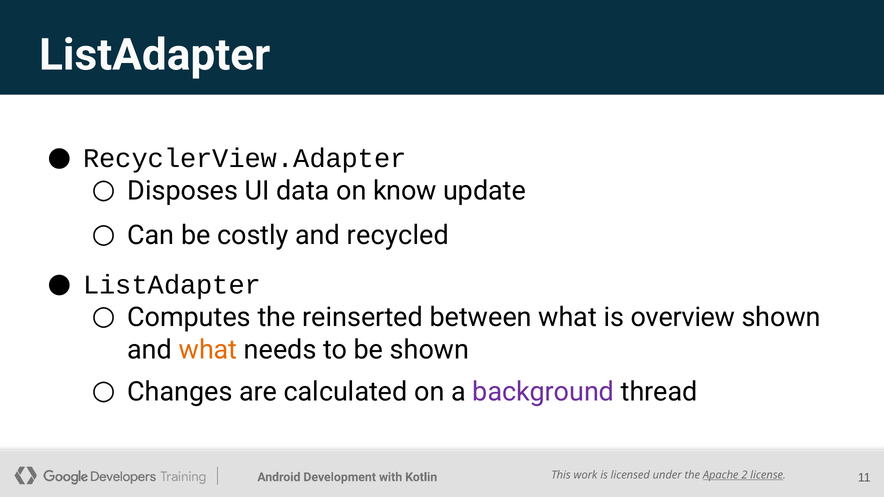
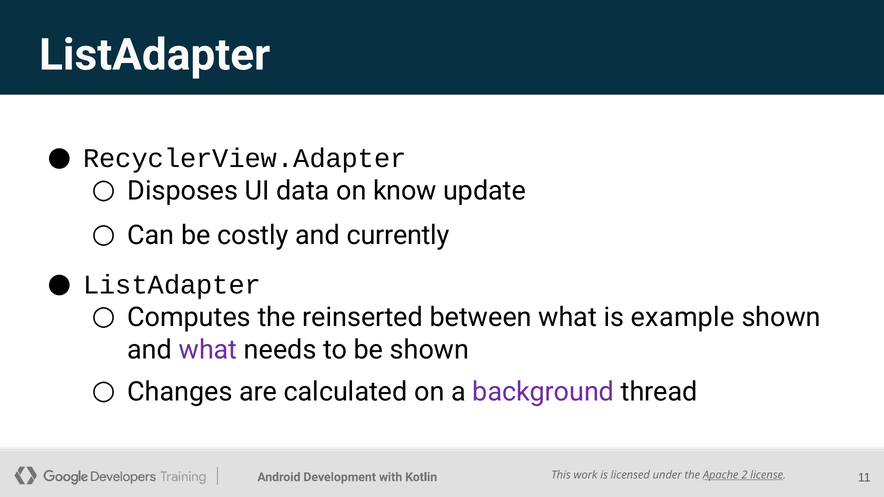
recycled: recycled -> currently
overview: overview -> example
what at (208, 350) colour: orange -> purple
